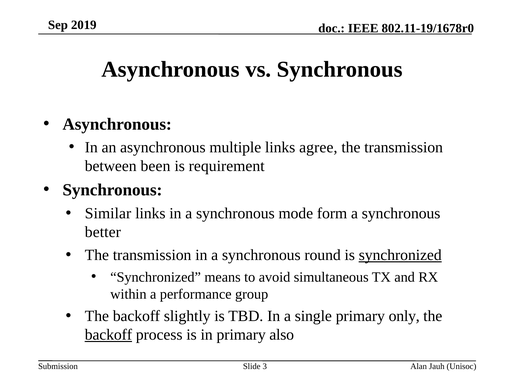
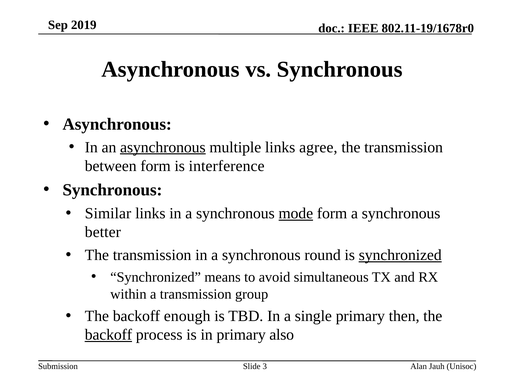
asynchronous at (163, 147) underline: none -> present
between been: been -> form
requirement: requirement -> interference
mode underline: none -> present
a performance: performance -> transmission
slightly: slightly -> enough
only: only -> then
